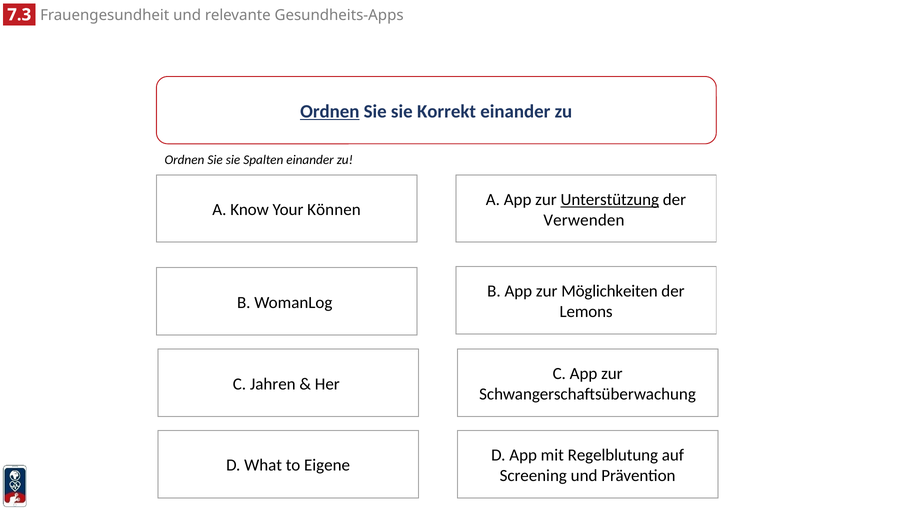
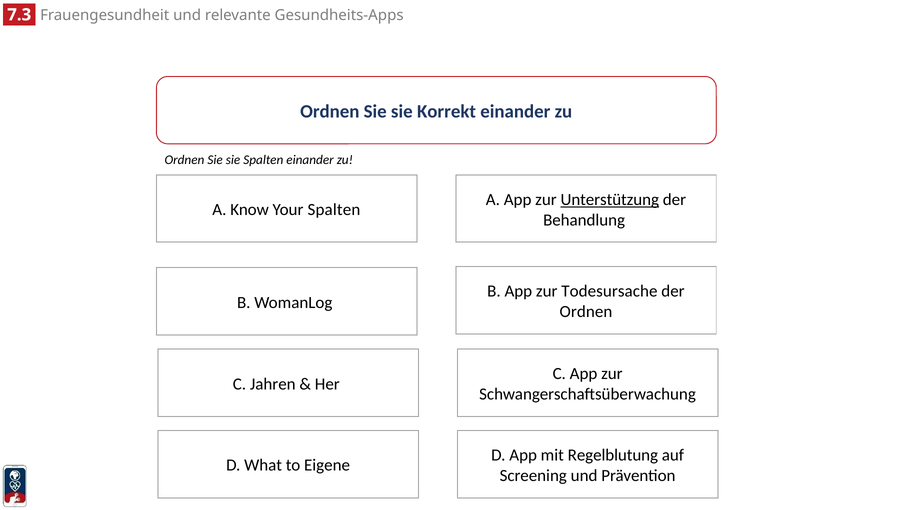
Ordnen at (330, 111) underline: present -> none
Your Können: Können -> Spalten
Verwenden: Verwenden -> Behandlung
Möglichkeiten: Möglichkeiten -> Todesursache
Lemons at (586, 311): Lemons -> Ordnen
